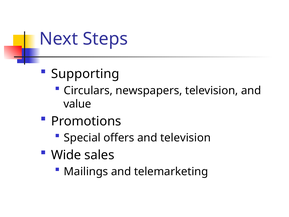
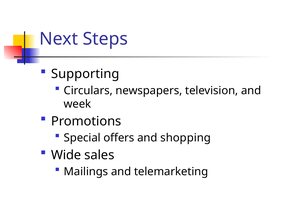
value: value -> week
and television: television -> shopping
